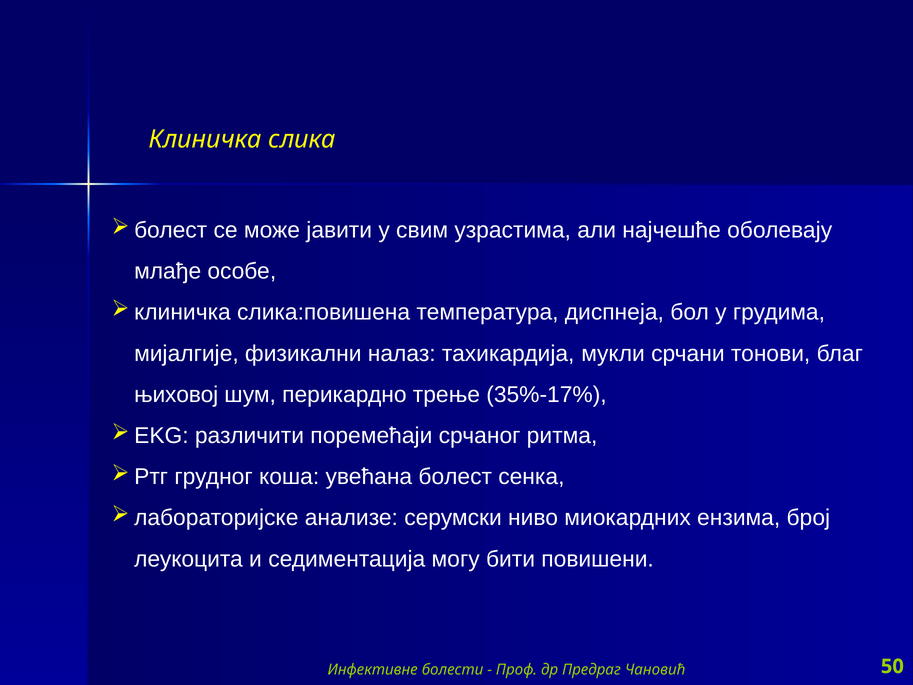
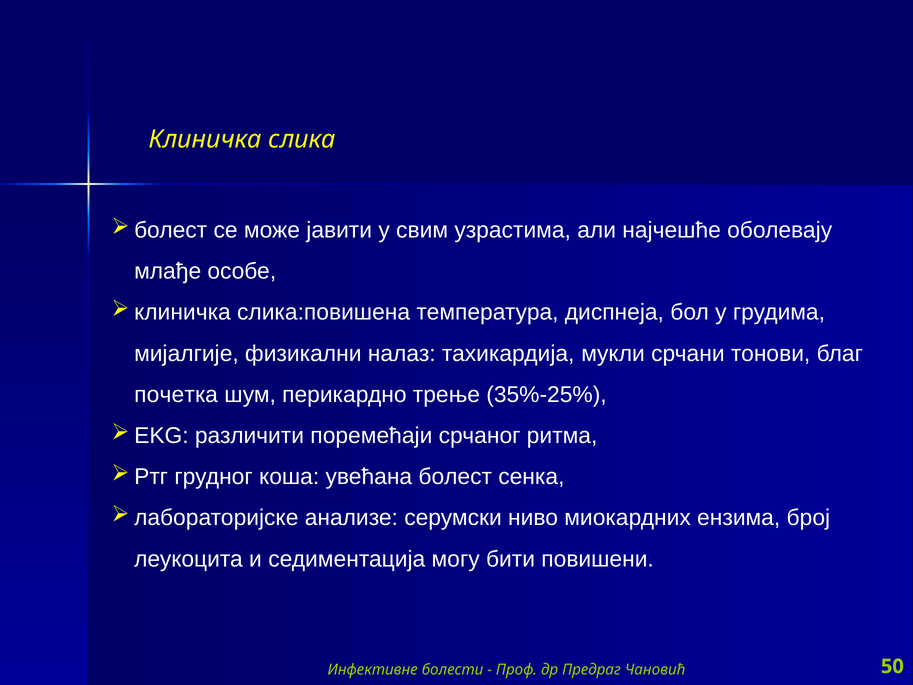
њиховој: њиховој -> почетка
35%-17%: 35%-17% -> 35%-25%
